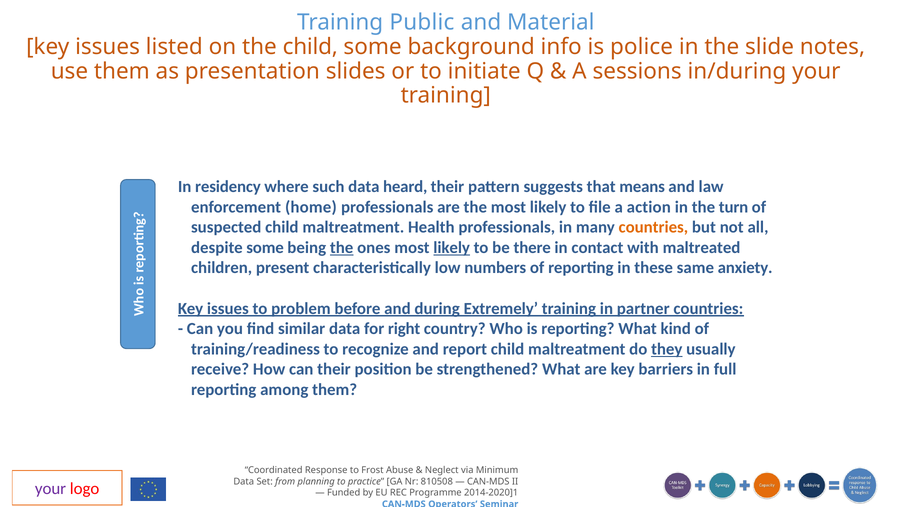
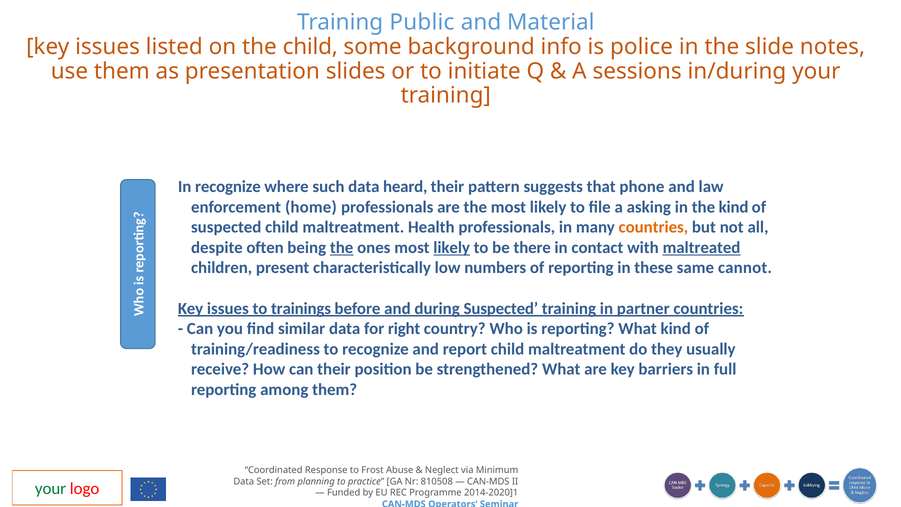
In residency: residency -> recognize
means: means -> phone
action: action -> asking
the turn: turn -> kind
despite some: some -> often
maltreated underline: none -> present
anxiety: anxiety -> cannot
problem: problem -> trainings
during Extremely: Extremely -> Suspected
they underline: present -> none
your at (51, 489) colour: purple -> green
